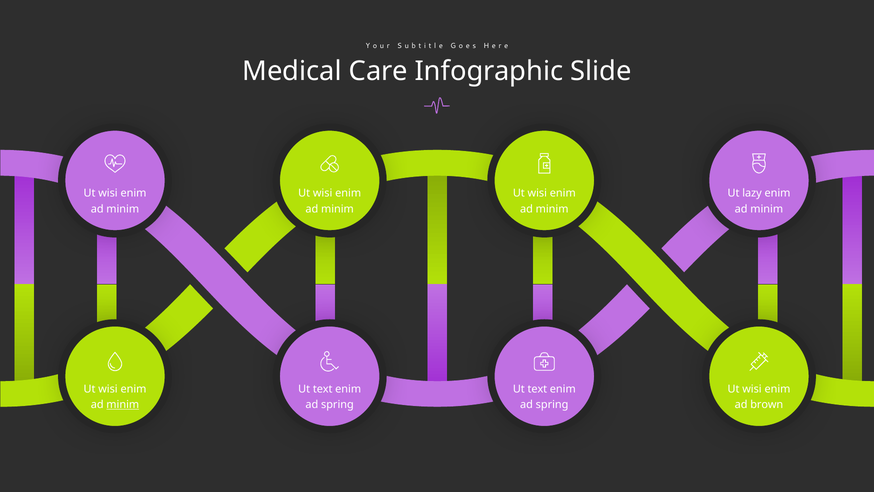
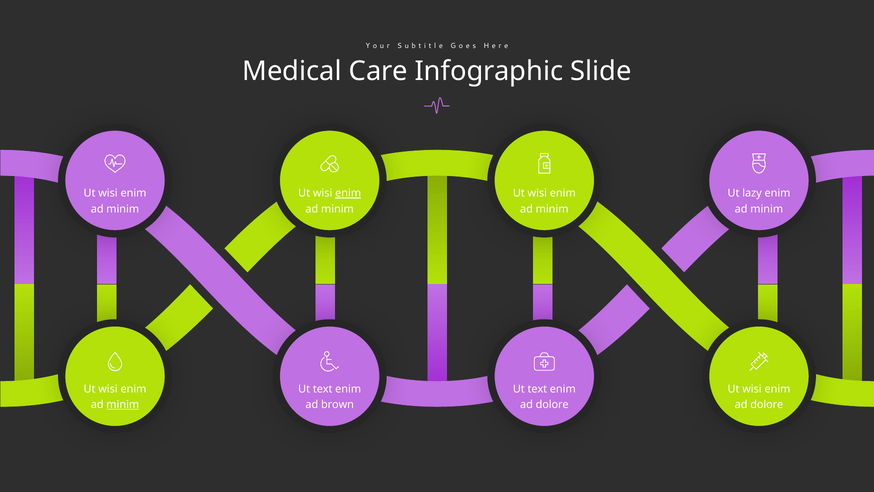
enim at (348, 193) underline: none -> present
spring at (337, 404): spring -> brown
spring at (552, 404): spring -> dolore
brown at (767, 404): brown -> dolore
